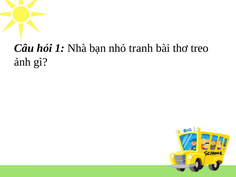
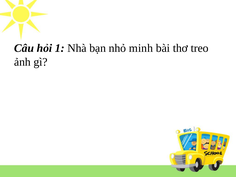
tranh: tranh -> minh
